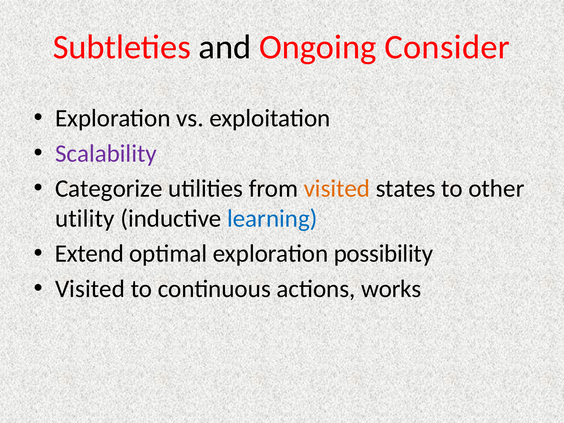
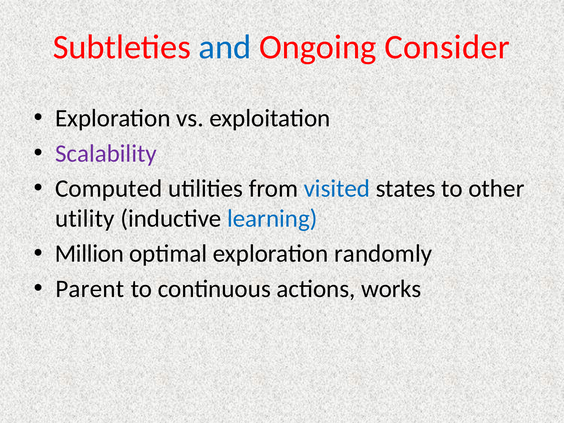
and colour: black -> blue
Categorize: Categorize -> Computed
visited at (337, 189) colour: orange -> blue
Extend: Extend -> Million
possibility: possibility -> randomly
Visited at (90, 289): Visited -> Parent
